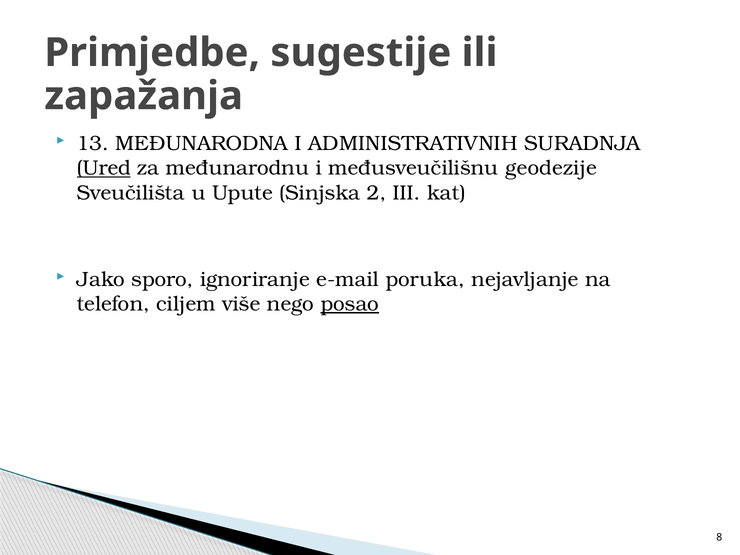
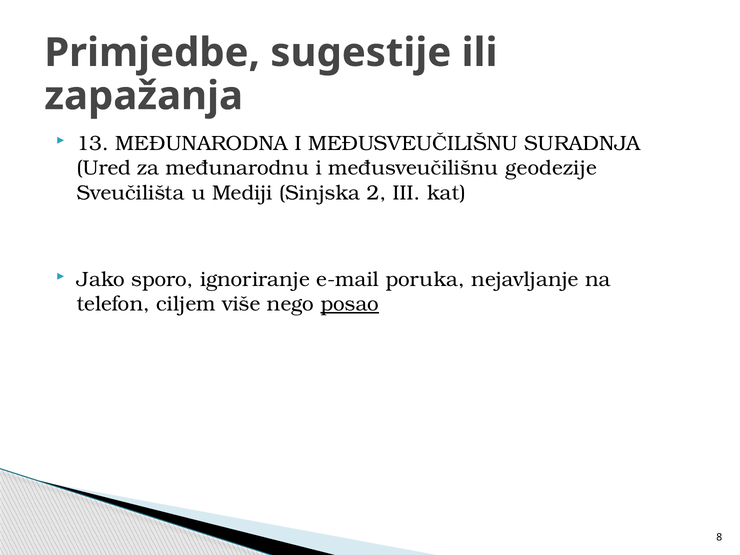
MEĐUNARODNA I ADMINISTRATIVNIH: ADMINISTRATIVNIH -> MEĐUSVEUČILIŠNU
Ured underline: present -> none
Upute: Upute -> Mediji
